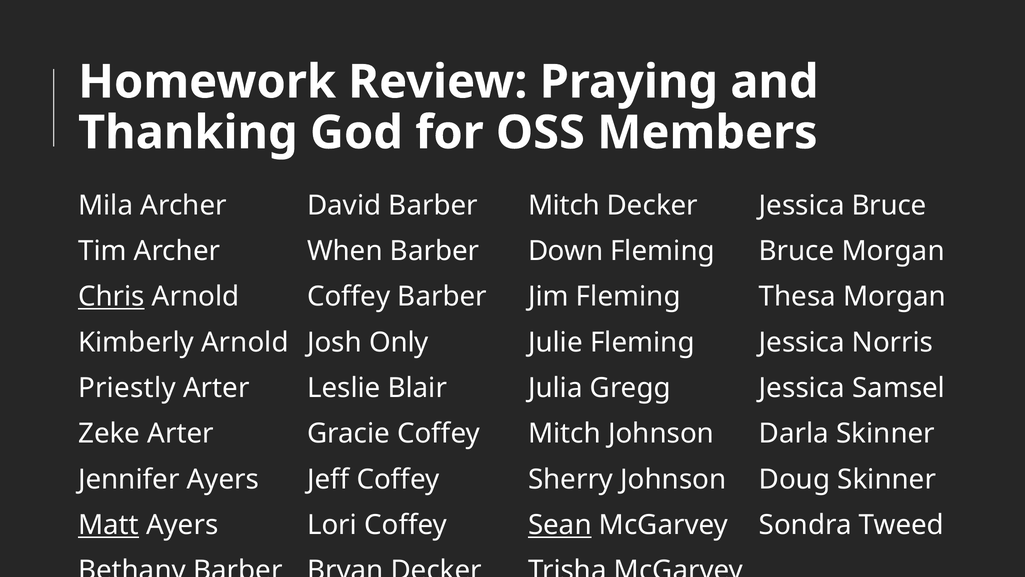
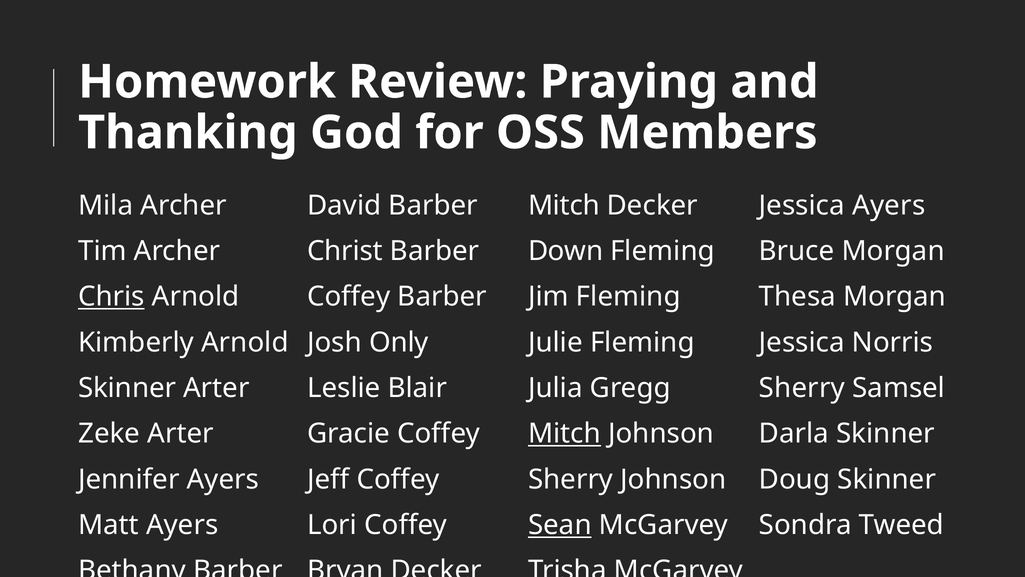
Jessica Bruce: Bruce -> Ayers
When: When -> Christ
Priestly at (127, 388): Priestly -> Skinner
Gregg Jessica: Jessica -> Sherry
Mitch at (564, 433) underline: none -> present
Matt underline: present -> none
